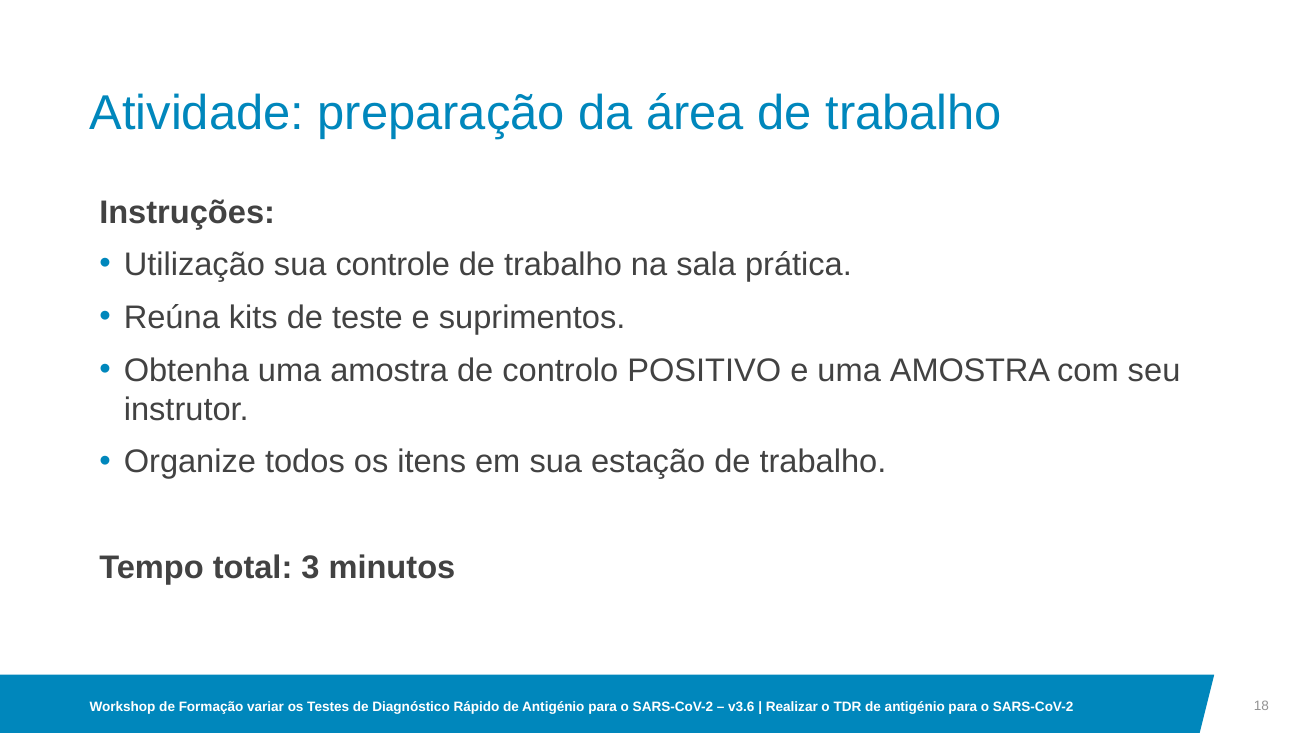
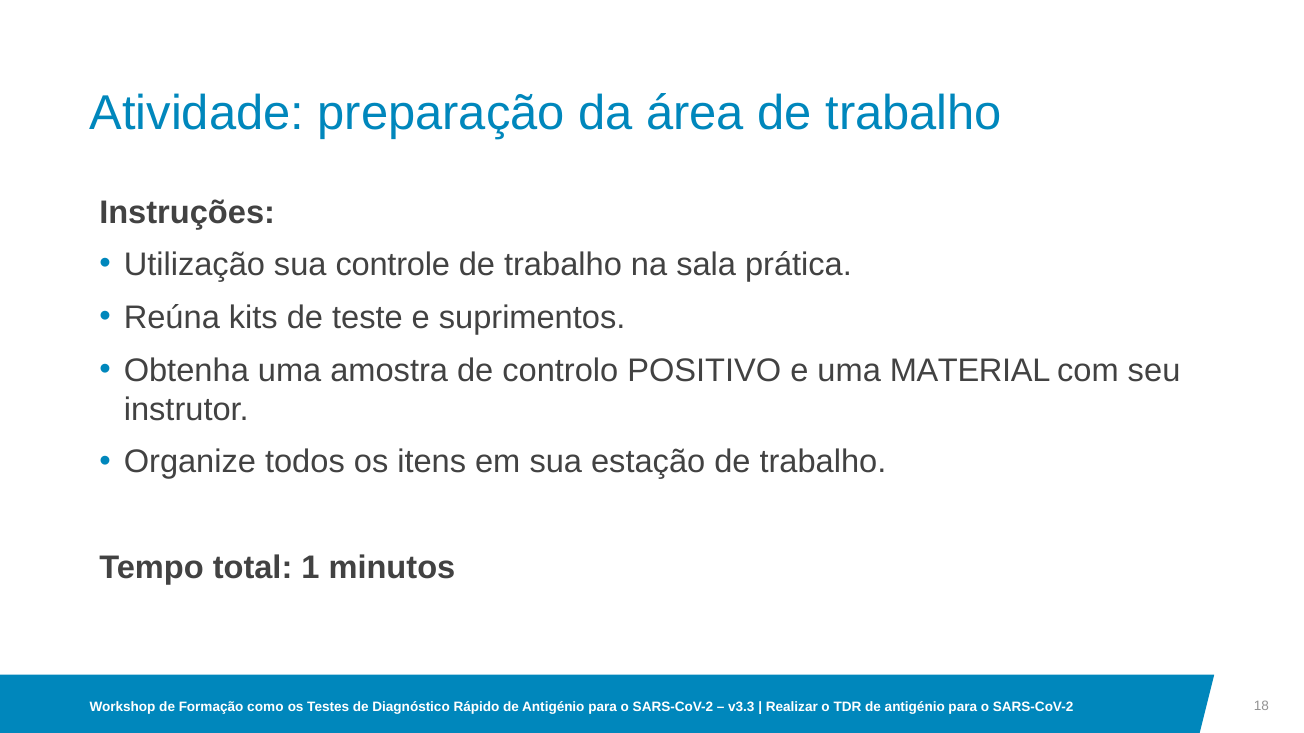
e uma AMOSTRA: AMOSTRA -> MATERIAL
3: 3 -> 1
variar: variar -> como
v3.6: v3.6 -> v3.3
